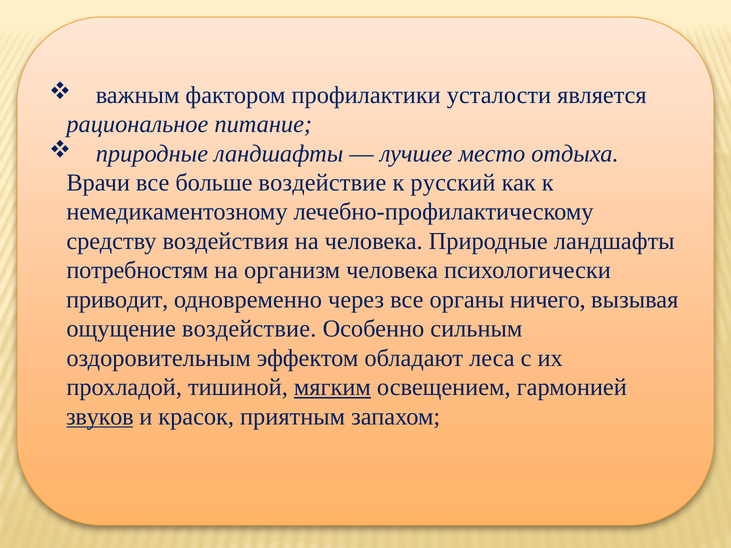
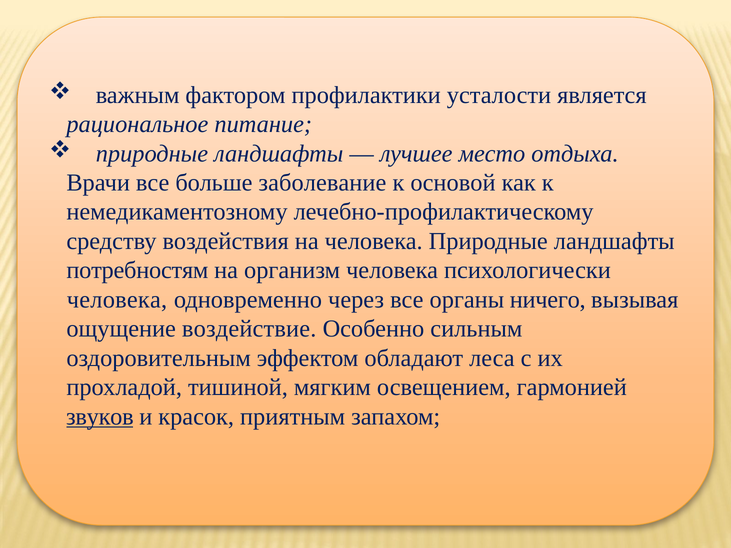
больше воздействие: воздействие -> заболевание
русский: русский -> основой
приводит at (117, 300): приводит -> человека
мягким underline: present -> none
